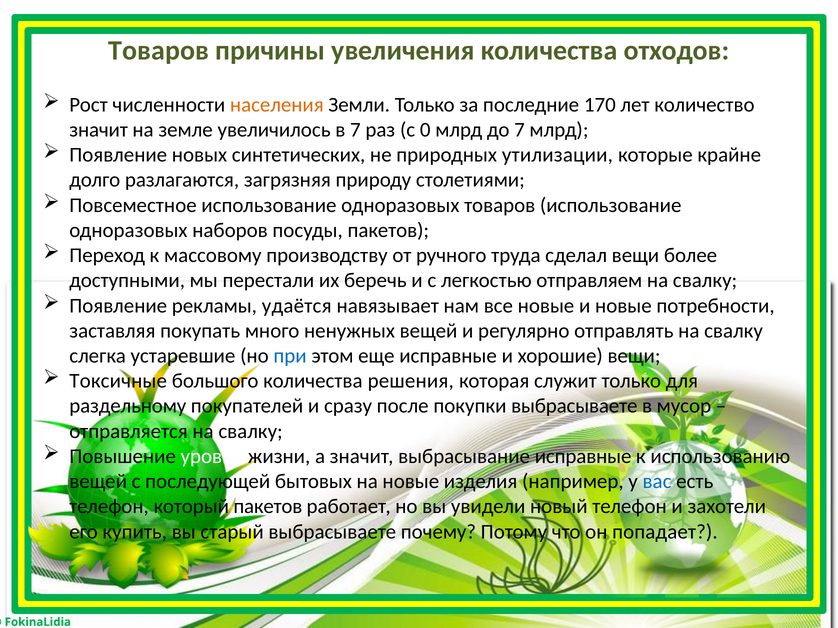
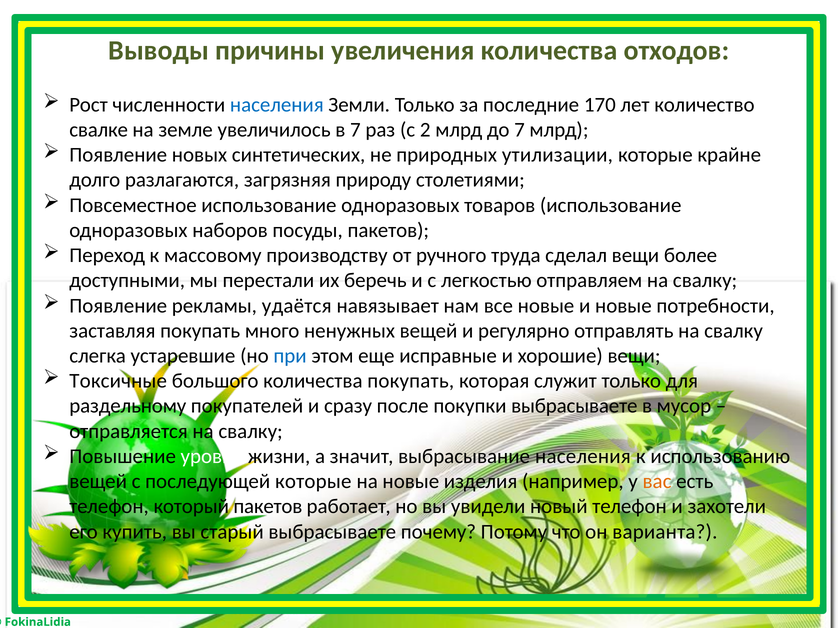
Товаров at (159, 51): Товаров -> Выводы
населения at (277, 105) colour: orange -> blue
значит at (99, 130): значит -> свалке
0: 0 -> 2
количества решения: решения -> покупать
выбрасывание исправные: исправные -> населения
последующей бытовых: бытовых -> которые
вас colour: blue -> orange
попадает: попадает -> варианта
